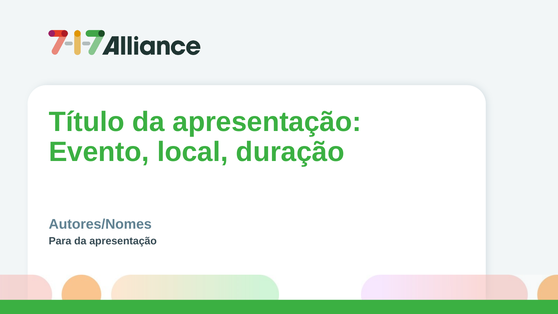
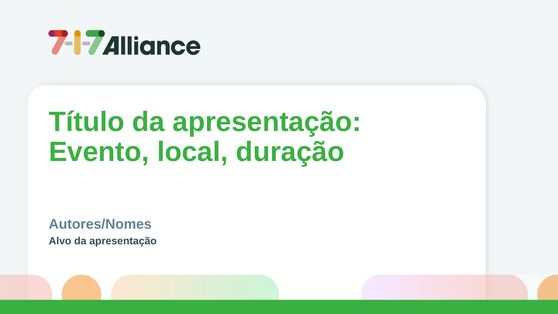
Para: Para -> Alvo
